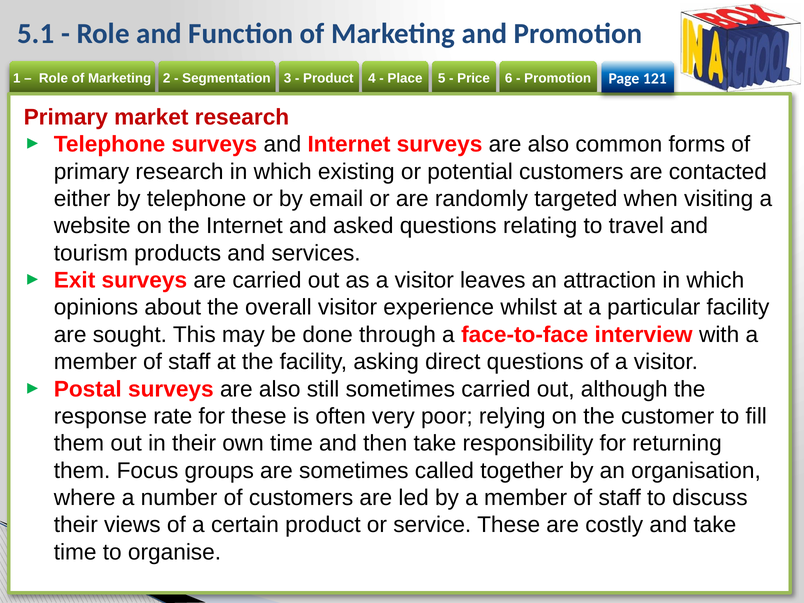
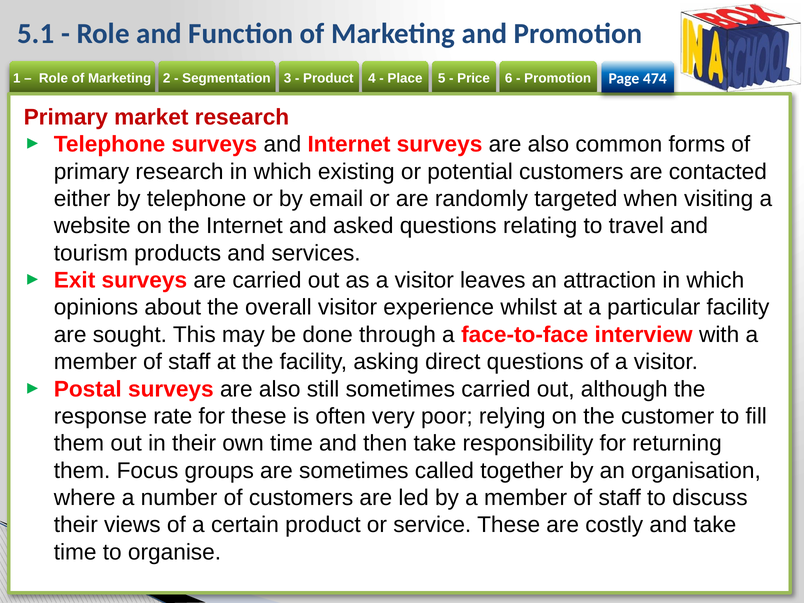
121: 121 -> 474
